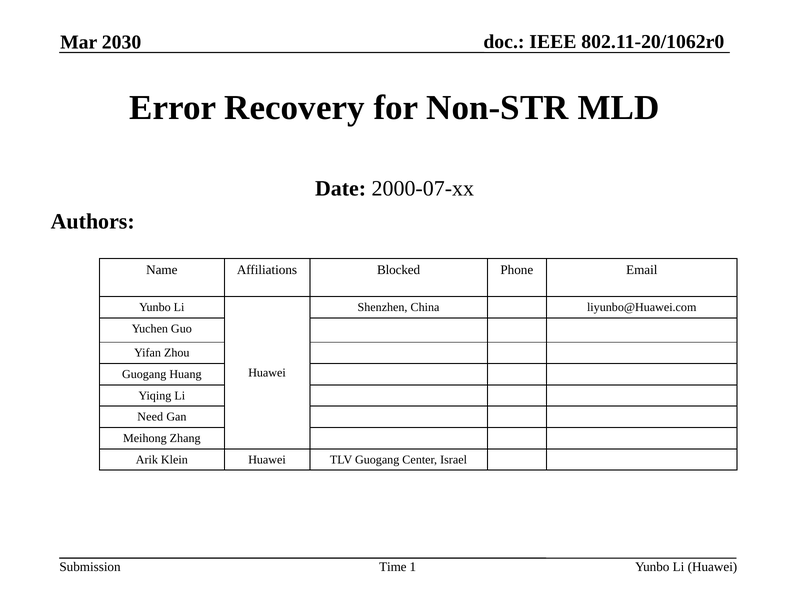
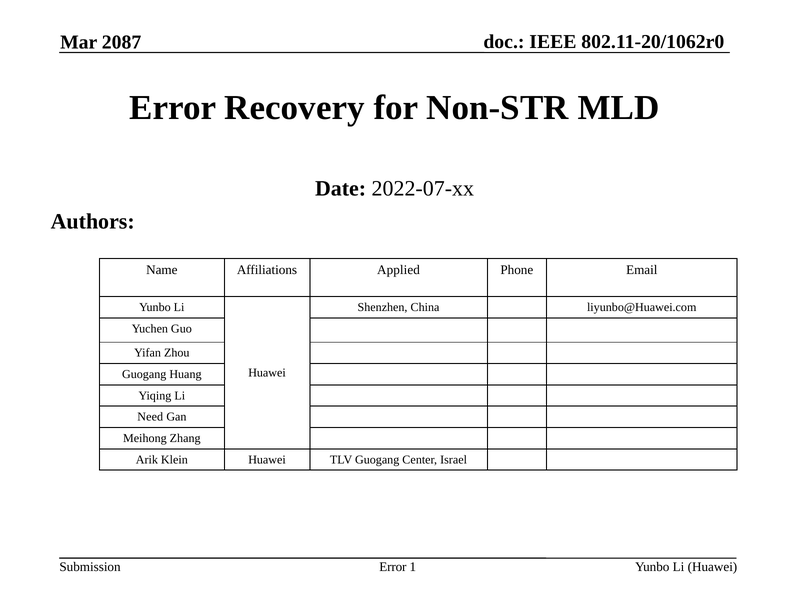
2030: 2030 -> 2087
2000-07-xx: 2000-07-xx -> 2022-07-xx
Blocked: Blocked -> Applied
Time at (393, 568): Time -> Error
